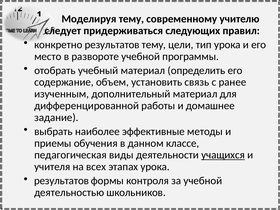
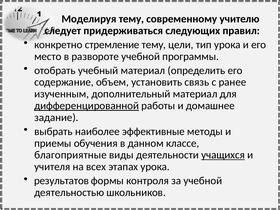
конкретно результатов: результатов -> стремление
дифференцированной underline: none -> present
педагогическая: педагогическая -> благоприятные
